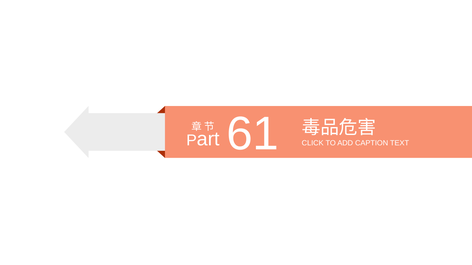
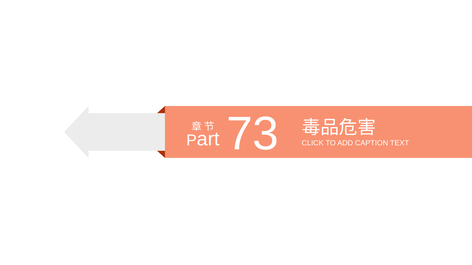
61: 61 -> 73
